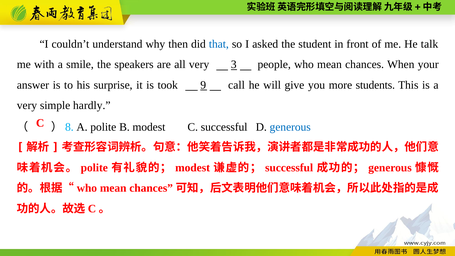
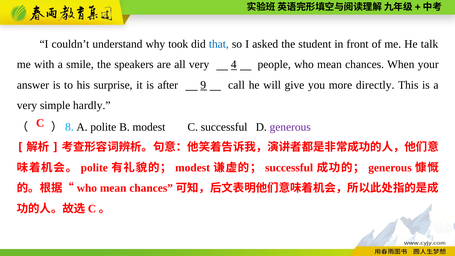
then: then -> took
3: 3 -> 4
took: took -> after
students: students -> directly
generous at (290, 127) colour: blue -> purple
